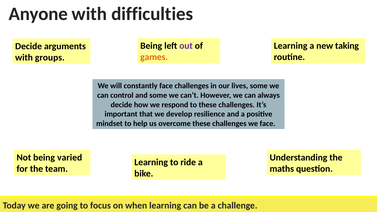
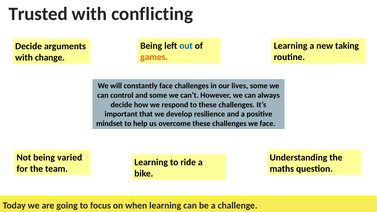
Anyone: Anyone -> Trusted
difficulties: difficulties -> conflicting
out colour: purple -> blue
groups: groups -> change
